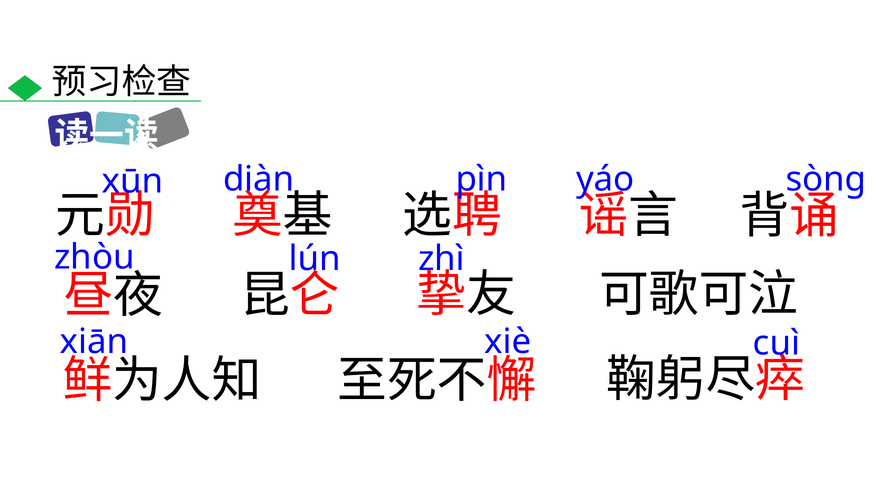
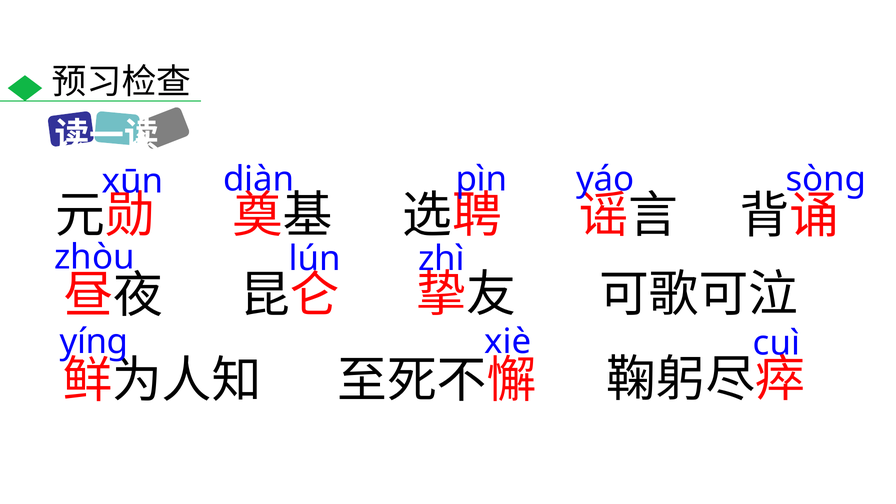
xiān: xiān -> yínɡ
